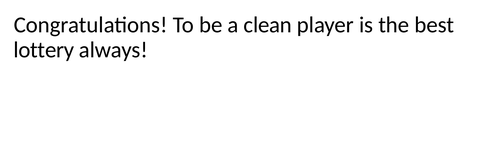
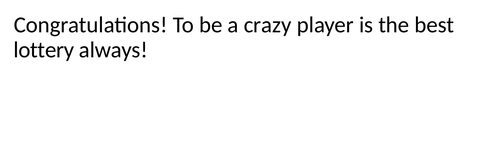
clean: clean -> crazy
